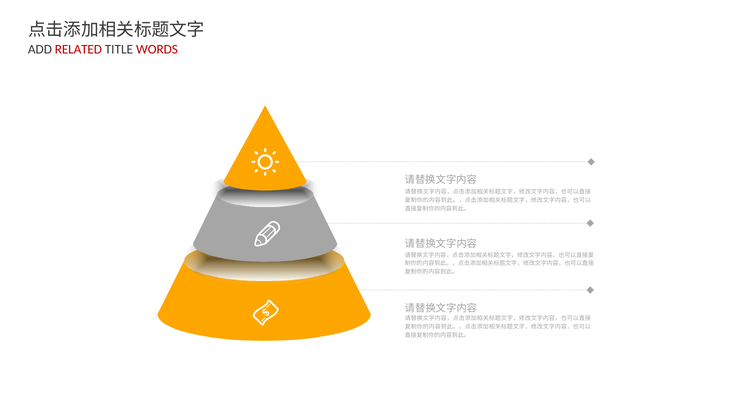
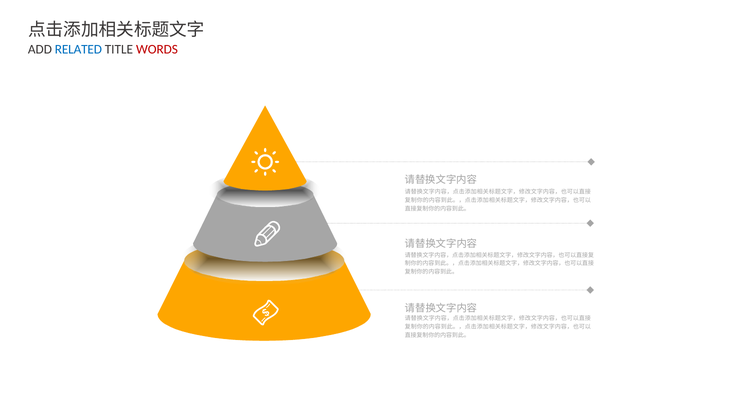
RELATED colour: red -> blue
